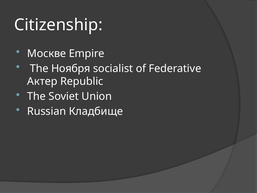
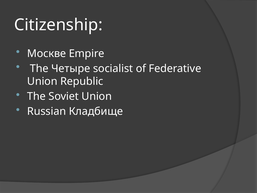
Ноября: Ноября -> Четыре
Актер at (42, 81): Актер -> Union
